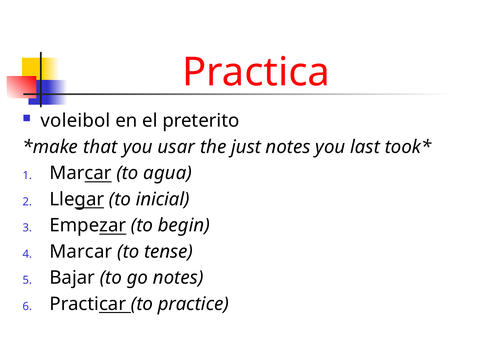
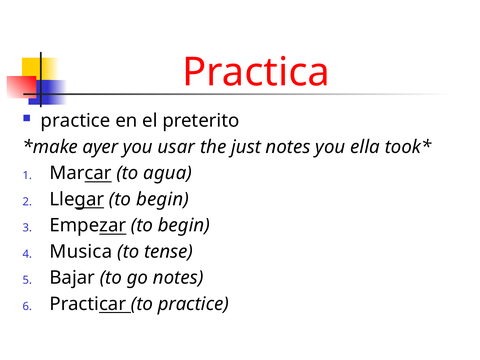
voleibol at (75, 121): voleibol -> practice
that: that -> ayer
last: last -> ella
Llegar to inicial: inicial -> begin
Marcar at (81, 252): Marcar -> Musica
